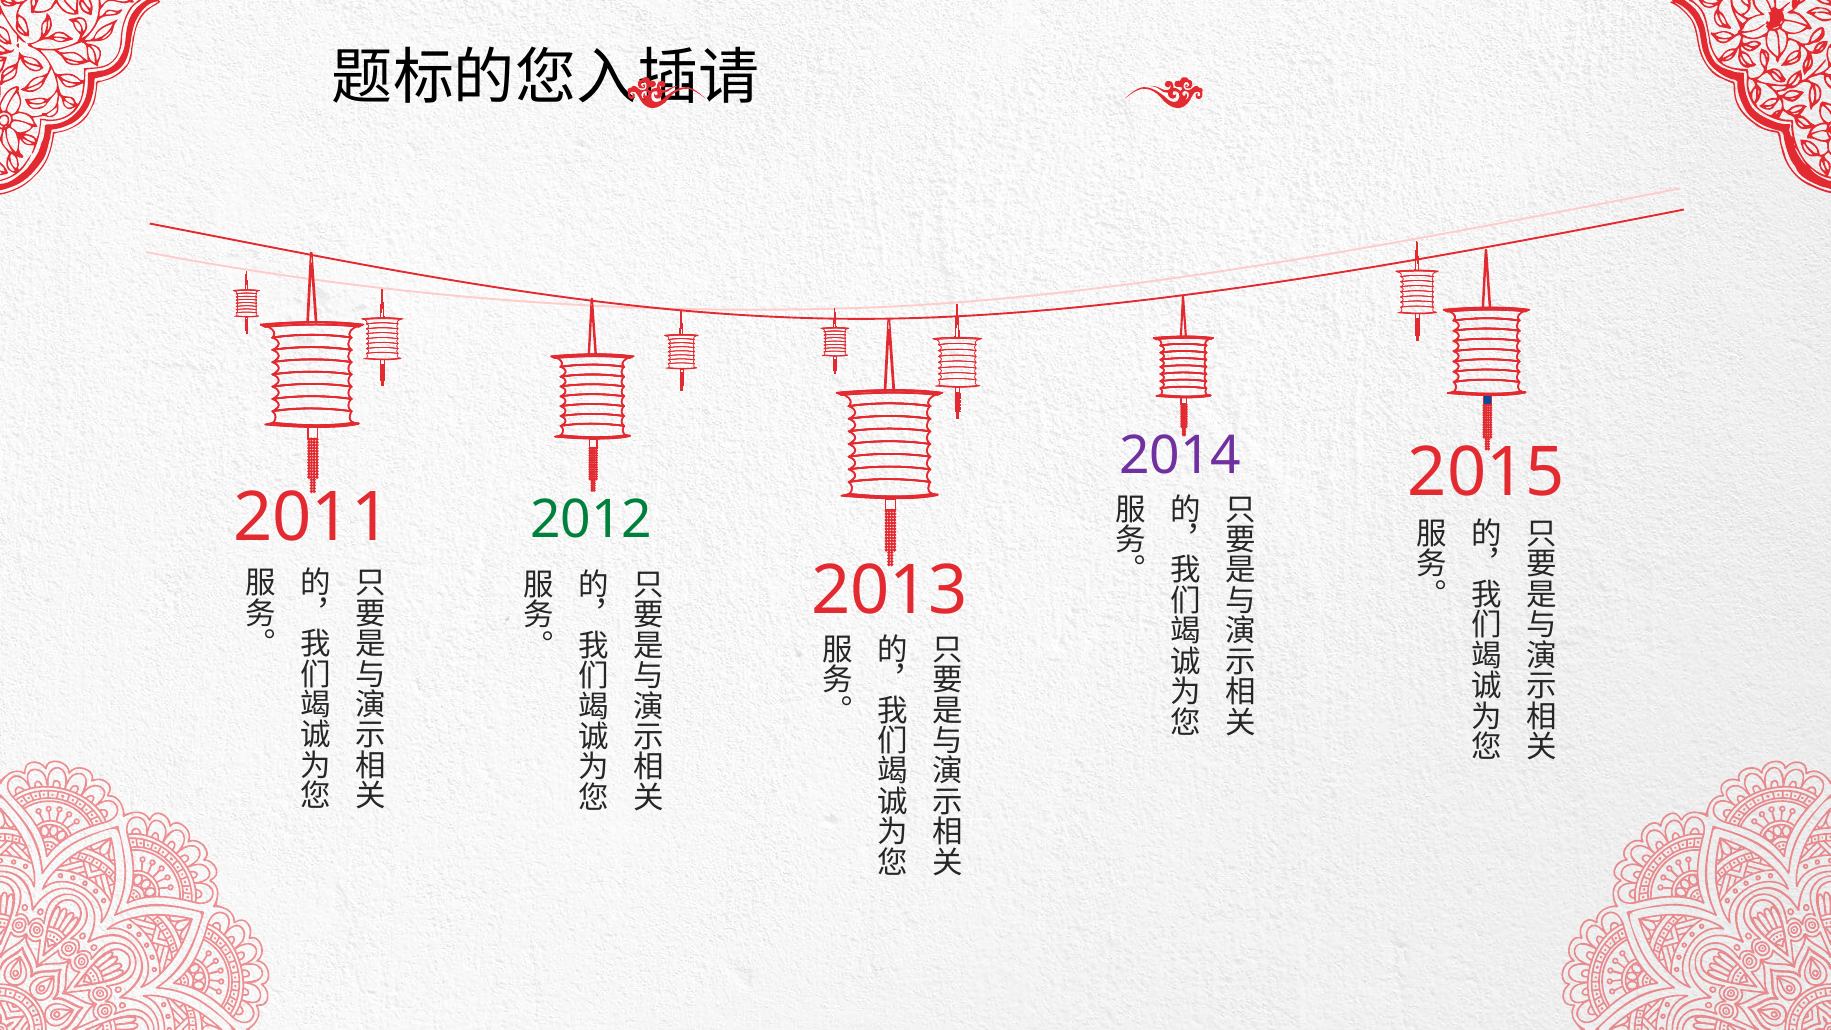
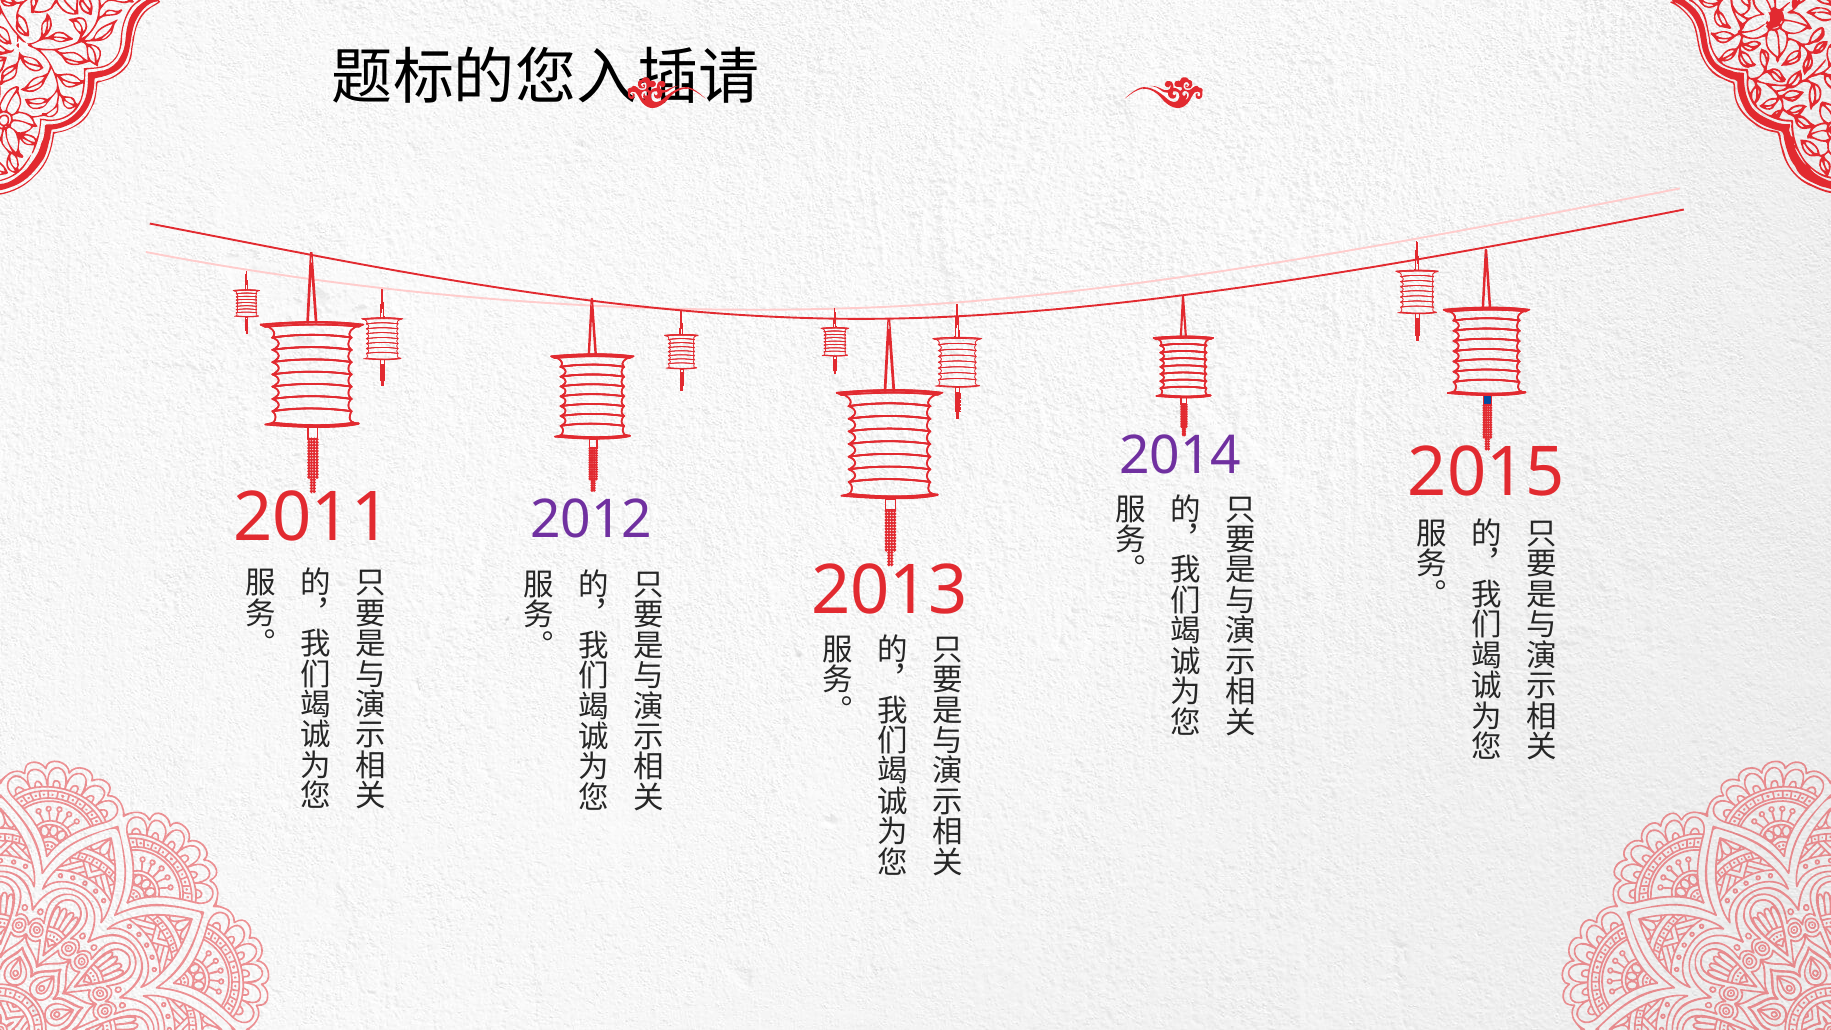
2012 colour: green -> purple
